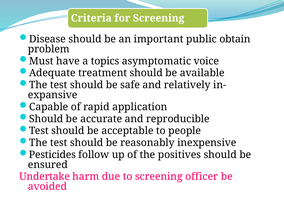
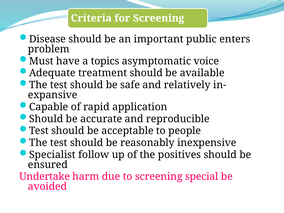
obtain: obtain -> enters
Pesticides: Pesticides -> Specialist
officer: officer -> special
